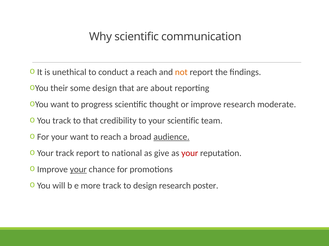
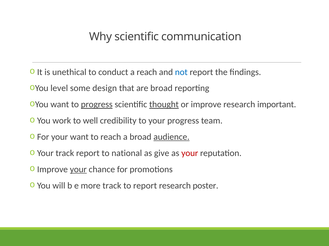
not colour: orange -> blue
their: their -> level
are about: about -> broad
progress at (97, 105) underline: none -> present
thought underline: none -> present
moderate: moderate -> important
You track: track -> work
to that: that -> well
your scientific: scientific -> progress
to design: design -> report
